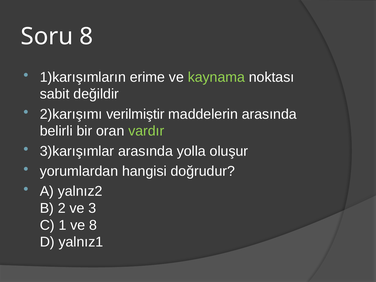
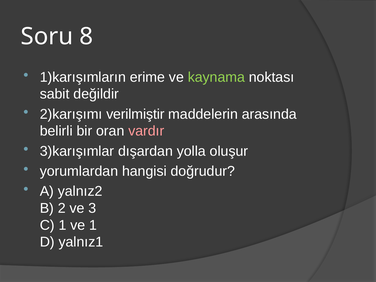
vardır colour: light green -> pink
3)karışımlar arasında: arasında -> dışardan
ve 8: 8 -> 1
